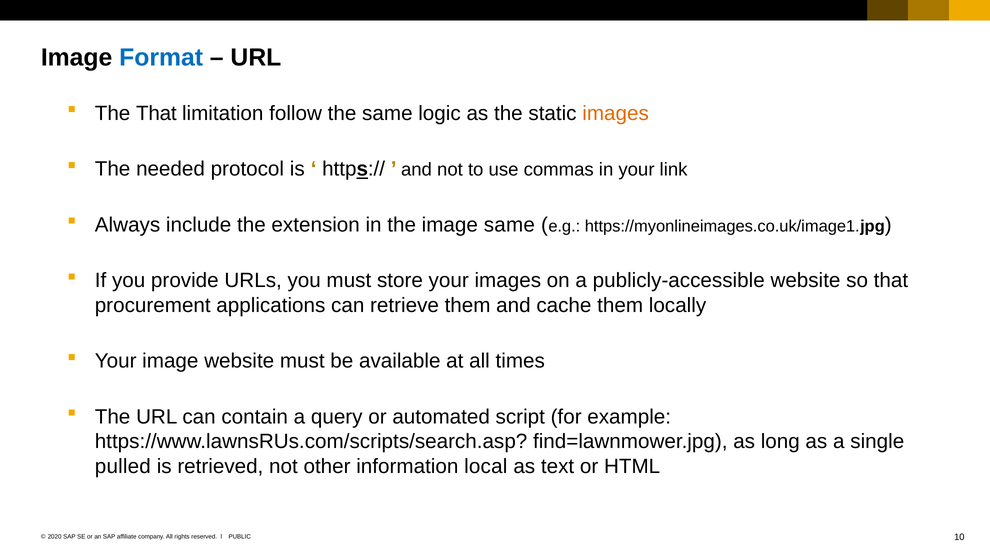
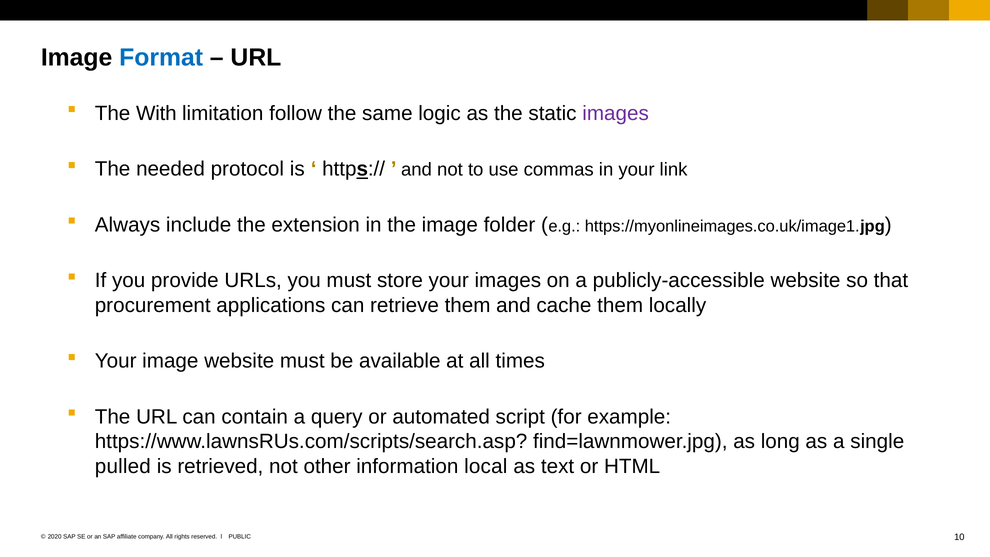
The That: That -> With
images at (616, 113) colour: orange -> purple
image same: same -> folder
